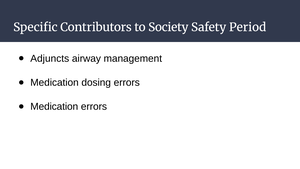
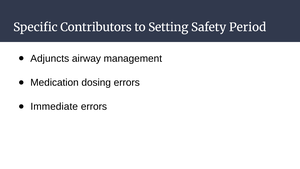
Society: Society -> Setting
Medication at (54, 106): Medication -> Immediate
